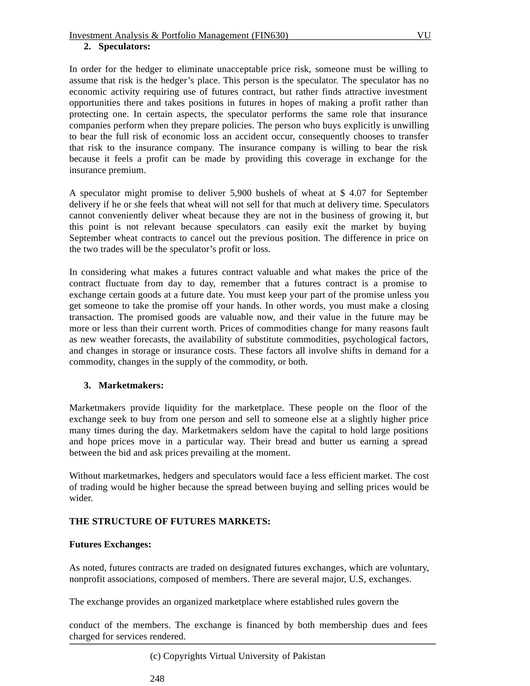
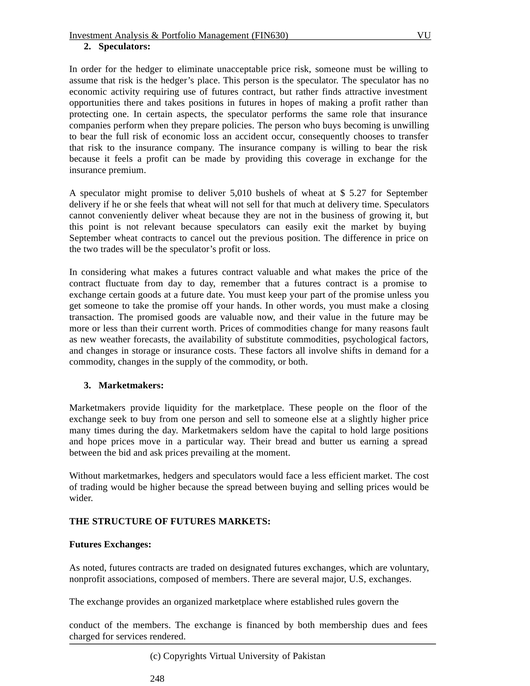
explicitly: explicitly -> becoming
5,900: 5,900 -> 5,010
4.07: 4.07 -> 5.27
